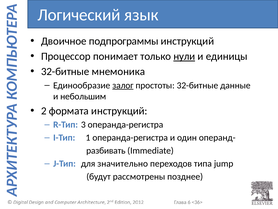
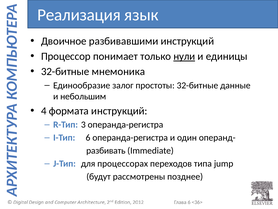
Логический: Логический -> Реализация
подпрограммы: подпрограммы -> разбивавшими
залог underline: present -> none
2: 2 -> 4
I-Тип 1: 1 -> 6
значительно: значительно -> процессорах
